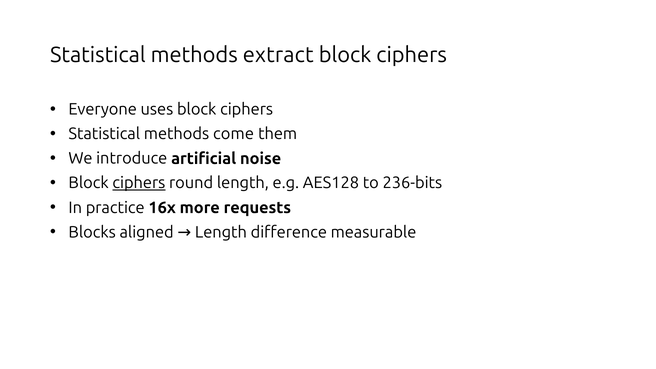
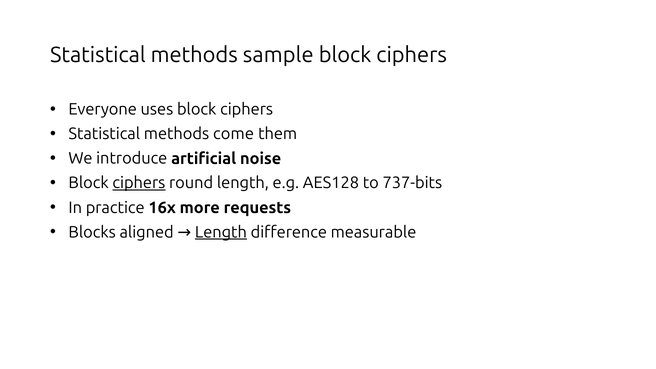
extract: extract -> sample
236-bits: 236-bits -> 737-bits
Length at (221, 232) underline: none -> present
